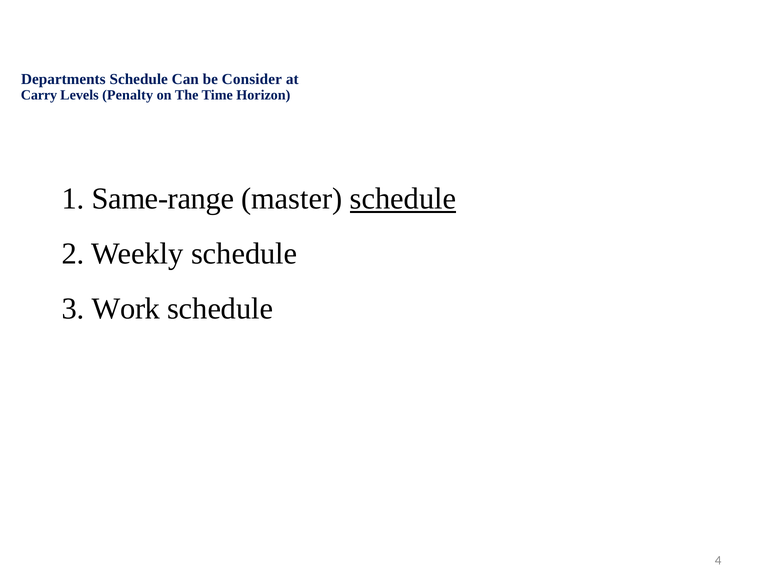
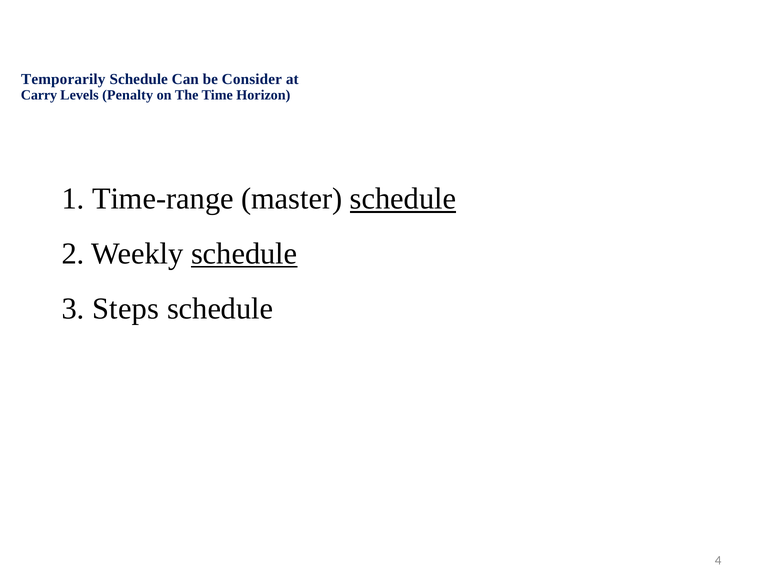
Departments: Departments -> Temporarily
Same-range: Same-range -> Time-range
schedule at (244, 254) underline: none -> present
Work: Work -> Steps
